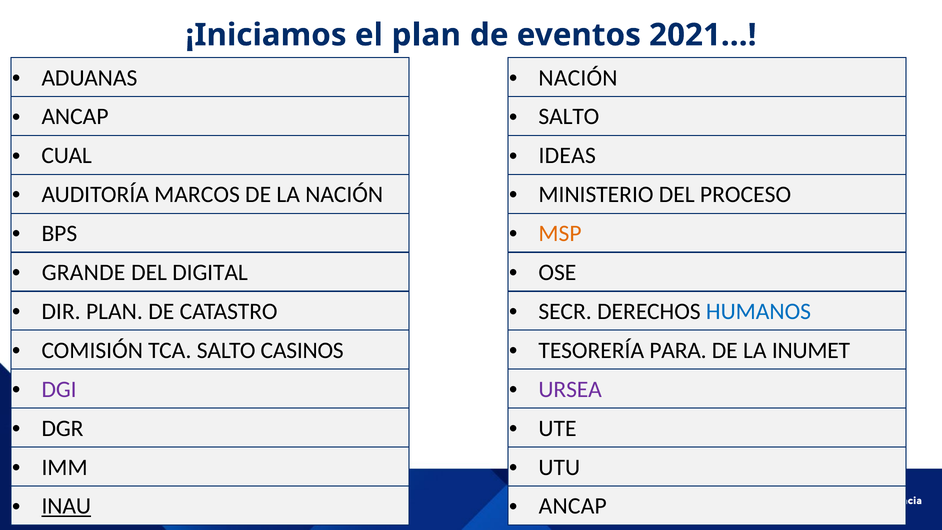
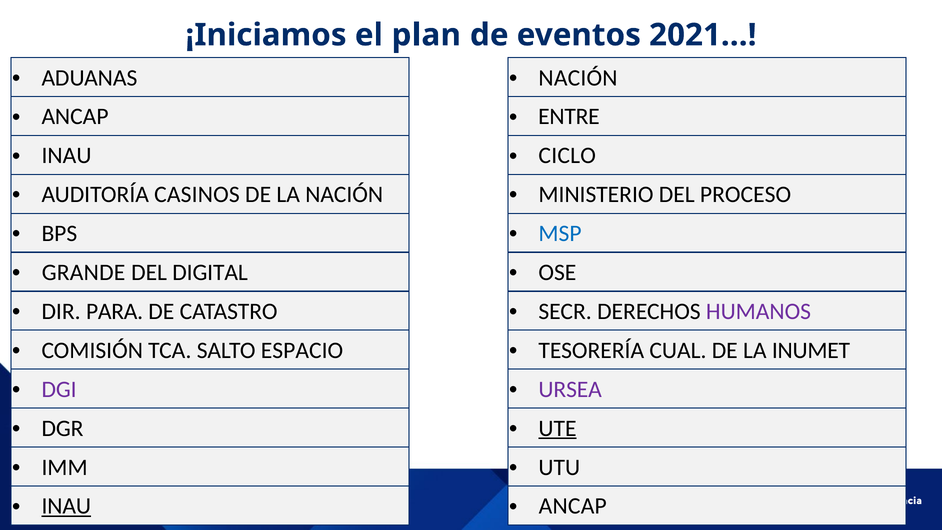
SALTO at (569, 117): SALTO -> ENTRE
CUAL at (67, 156): CUAL -> INAU
IDEAS: IDEAS -> CICLO
MARCOS: MARCOS -> CASINOS
MSP colour: orange -> blue
DIR PLAN: PLAN -> PARA
HUMANOS colour: blue -> purple
CASINOS: CASINOS -> ESPACIO
PARA: PARA -> CUAL
UTE underline: none -> present
